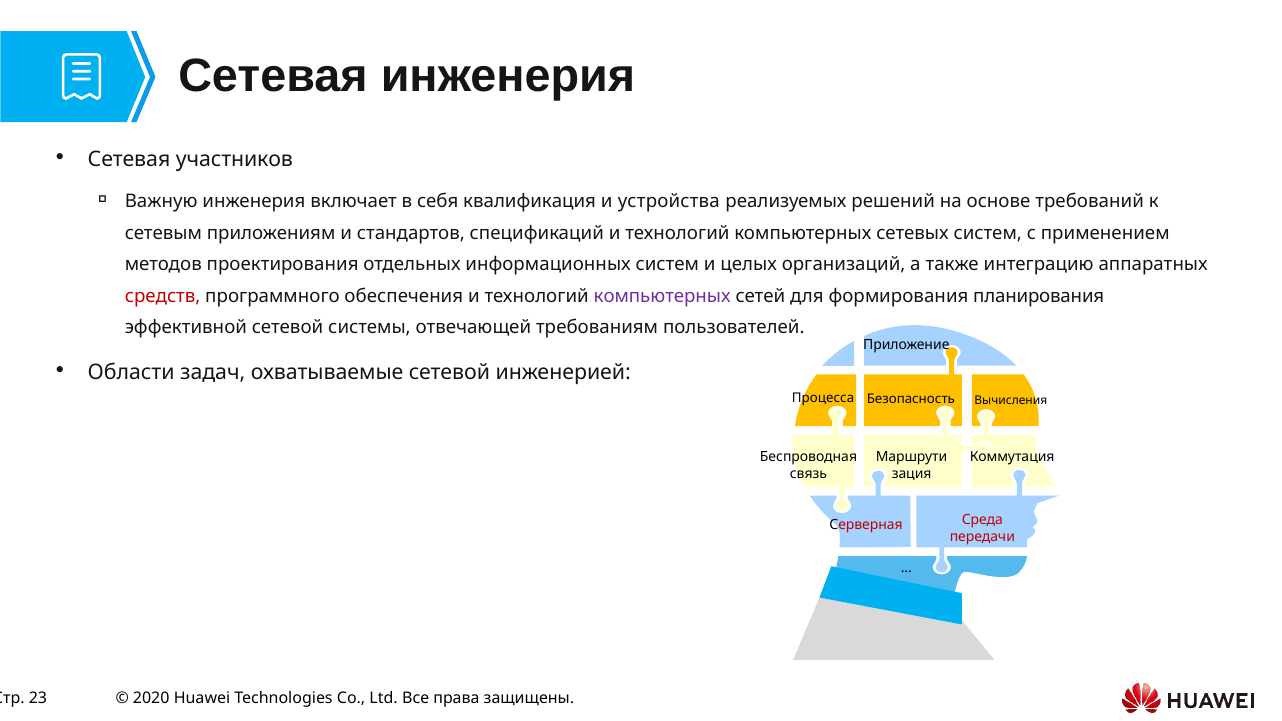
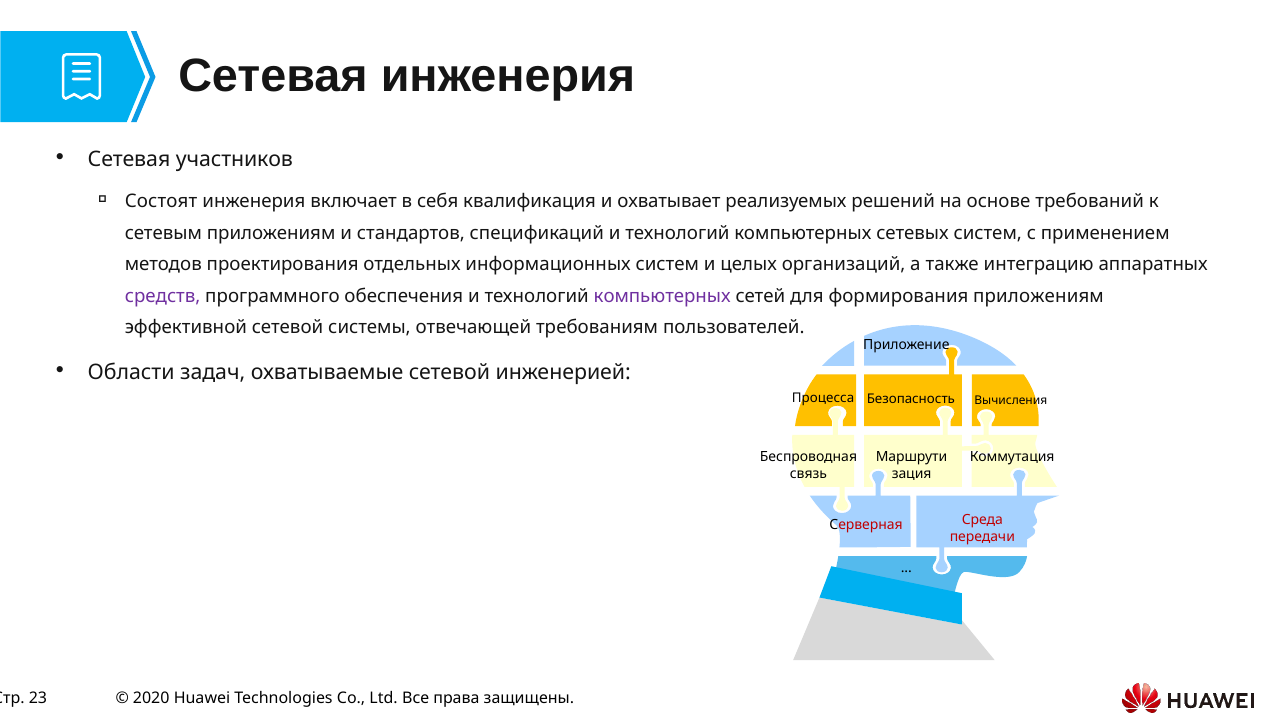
Важную: Важную -> Состоят
устройства: устройства -> охватывает
средств colour: red -> purple
формирования планирования: планирования -> приложениям
